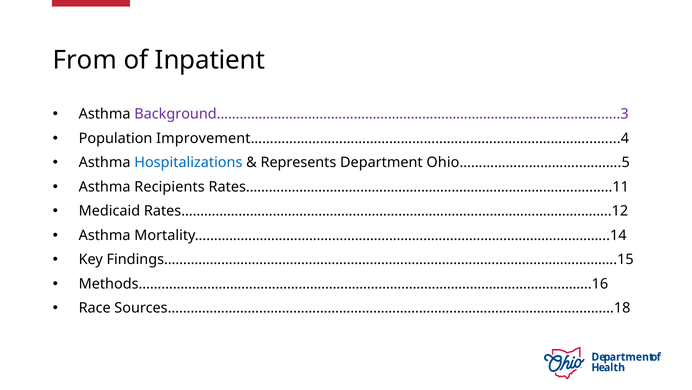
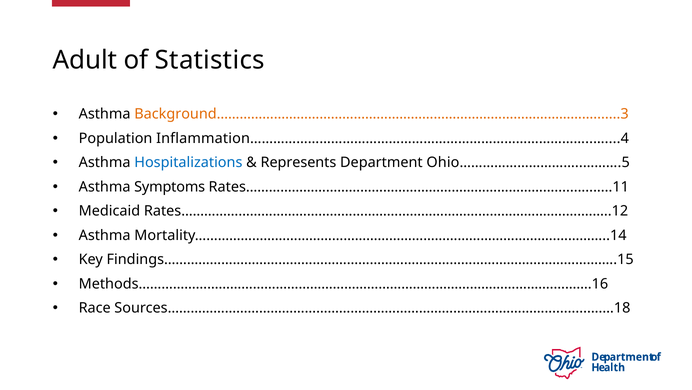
From: From -> Adult
Inpatient: Inpatient -> Statistics
Background……………………………………………………………………………………….......3 colour: purple -> orange
Improvement……………………………………………………………………………..…....4: Improvement……………………………………………………………………………..…....4 -> Inflammation……………………………………………………………………………..…....4
Recipients: Recipients -> Symptoms
